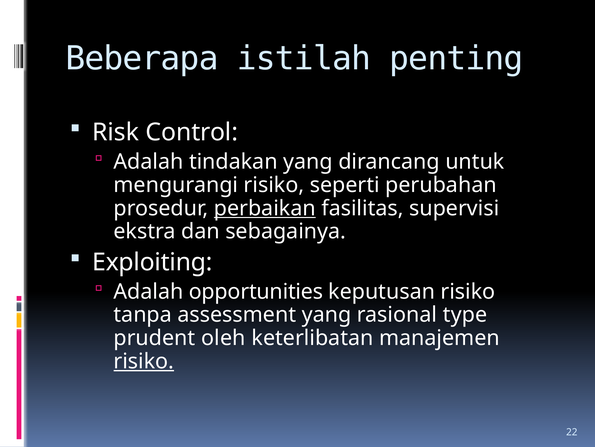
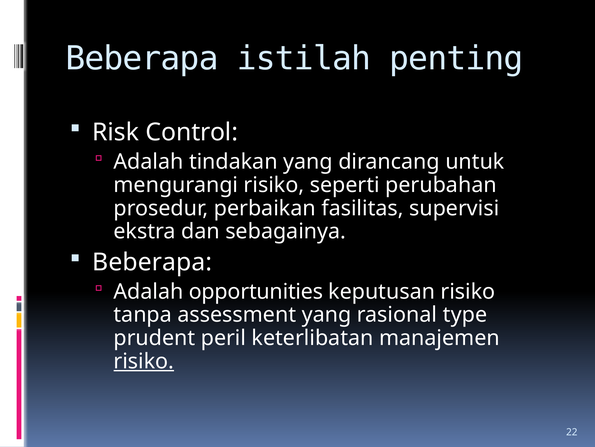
perbaikan underline: present -> none
Exploiting at (152, 262): Exploiting -> Beberapa
oleh: oleh -> peril
